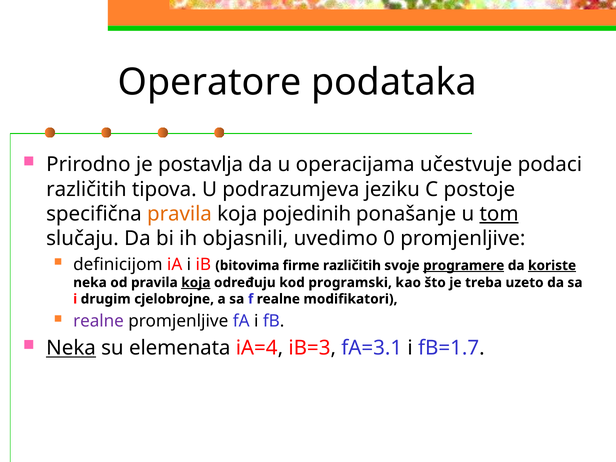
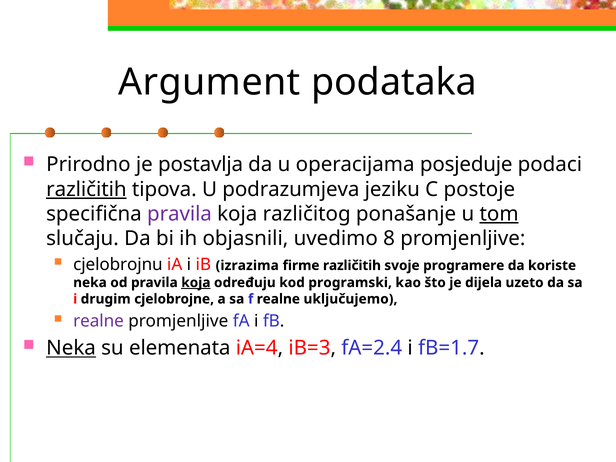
Operatore: Operatore -> Argument
učestvuje: učestvuje -> posjeduje
različitih at (86, 189) underline: none -> present
pravila at (180, 214) colour: orange -> purple
pojedinih: pojedinih -> različitog
0: 0 -> 8
definicijom: definicijom -> cjelobrojnu
bitovima: bitovima -> izrazima
programere underline: present -> none
koriste underline: present -> none
treba: treba -> dijela
modifikatori: modifikatori -> uključujemo
fA=3.1: fA=3.1 -> fA=2.4
